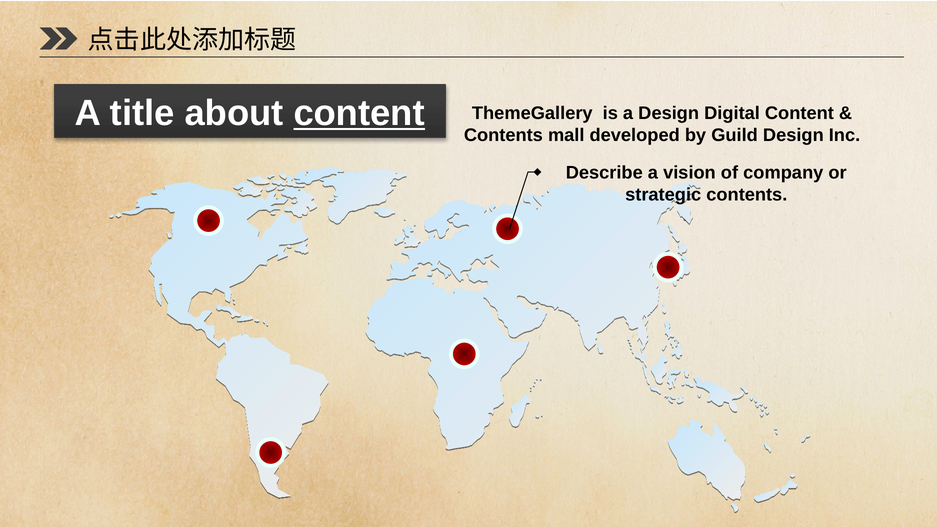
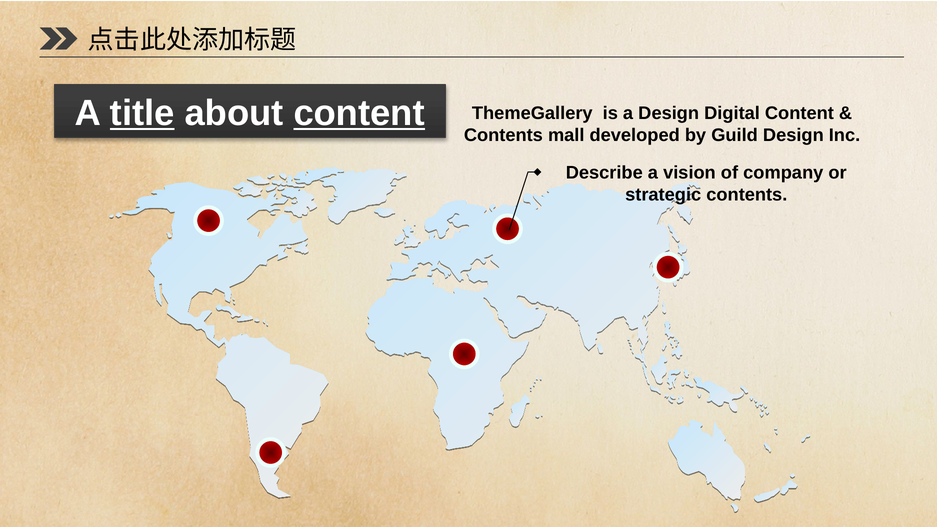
title underline: none -> present
